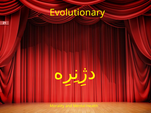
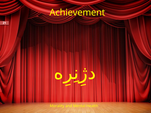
Evolutionary: Evolutionary -> Achievement
